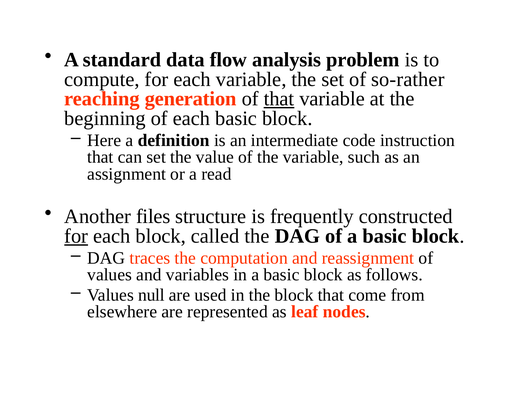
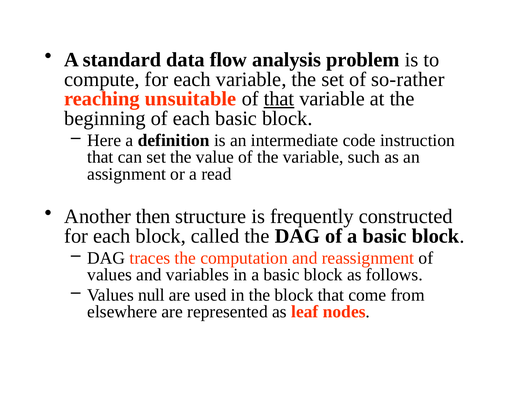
generation: generation -> unsuitable
files: files -> then
for at (76, 236) underline: present -> none
